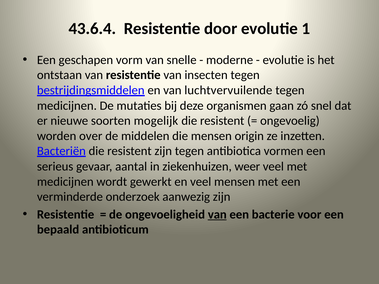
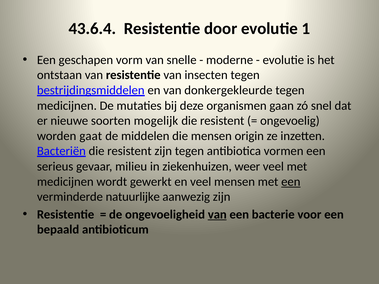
luchtvervuilende: luchtvervuilende -> donkergekleurde
over: over -> gaat
aantal: aantal -> milieu
een at (291, 182) underline: none -> present
onderzoek: onderzoek -> natuurlijke
